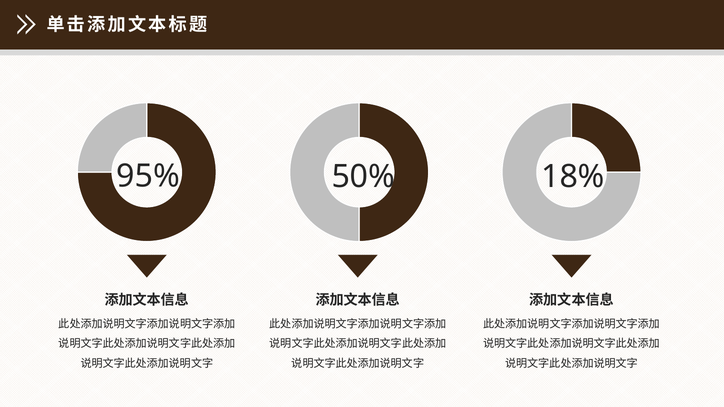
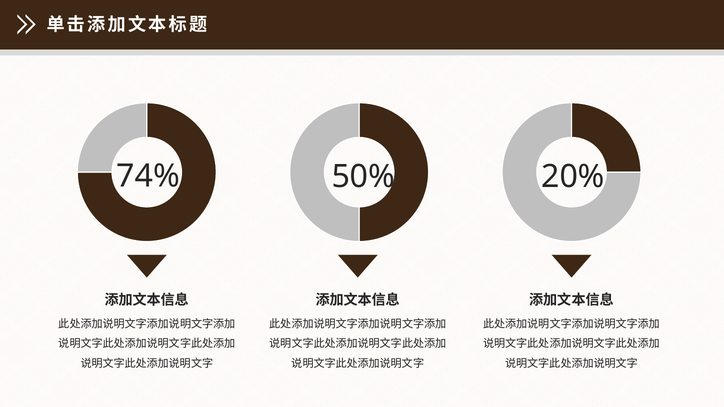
95%: 95% -> 74%
18%: 18% -> 20%
